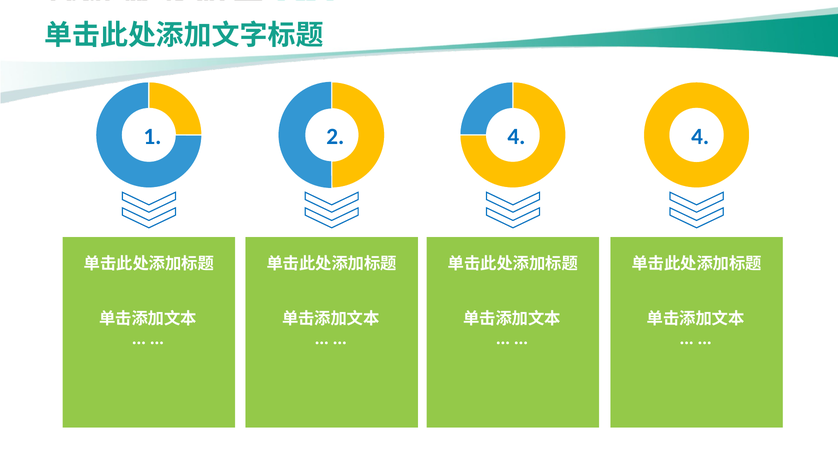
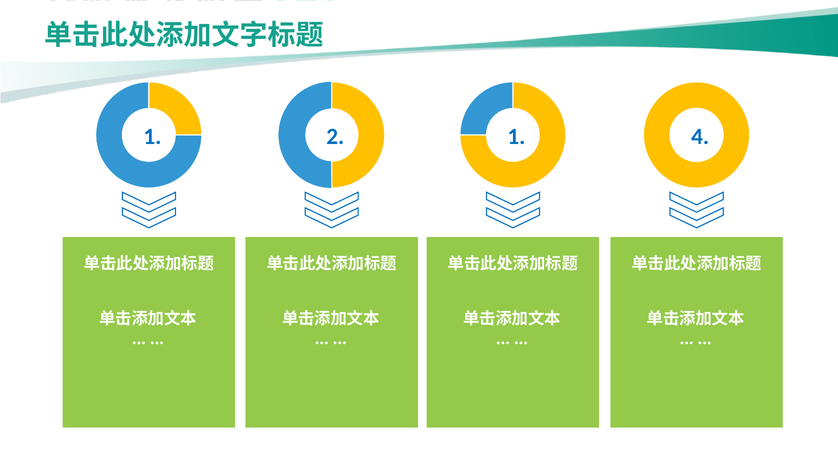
2 4: 4 -> 1
